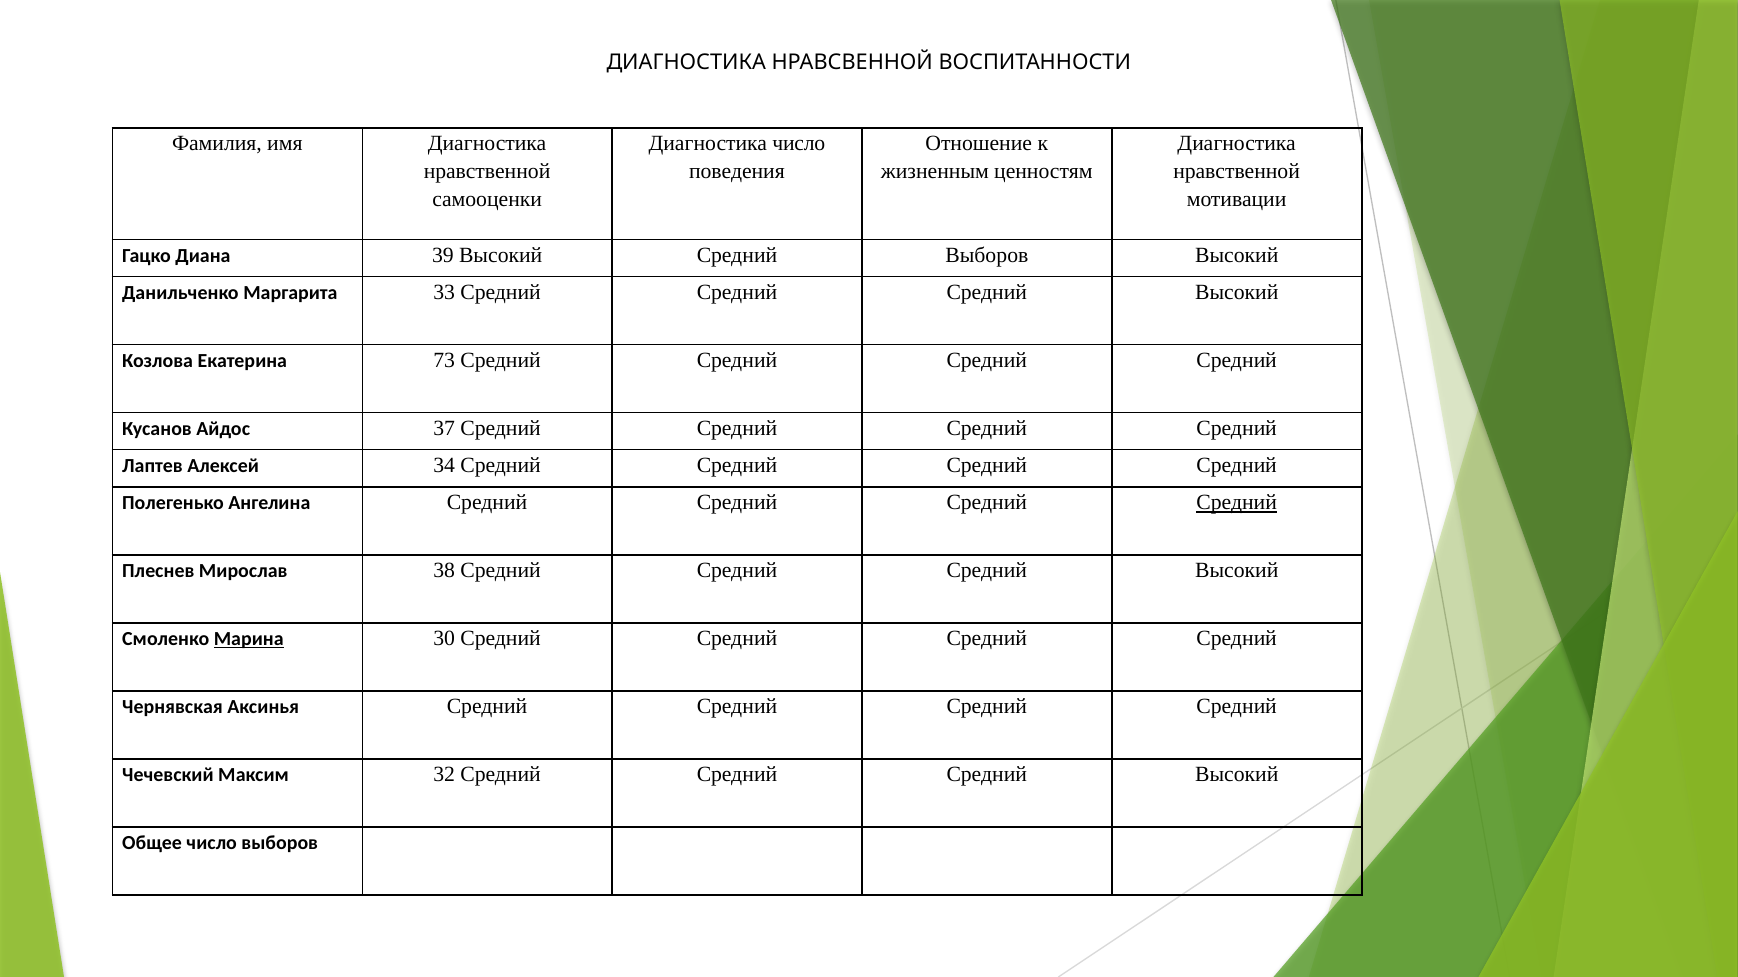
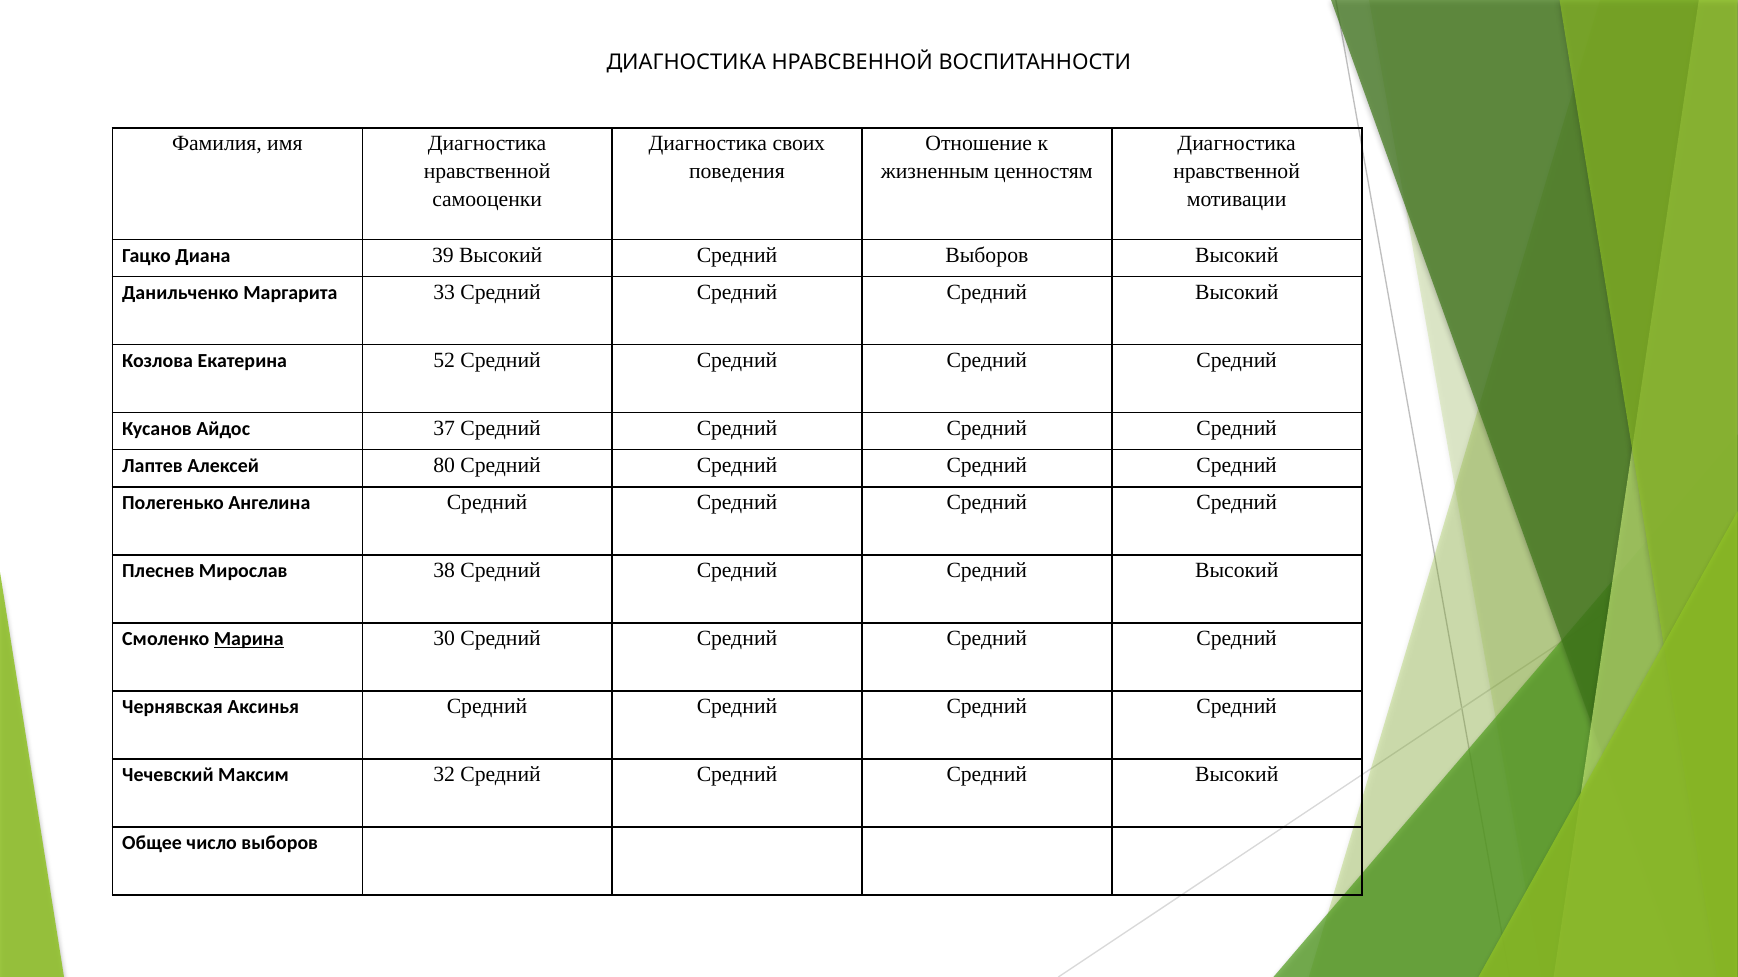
Диагностика число: число -> своих
73: 73 -> 52
34: 34 -> 80
Средний at (1237, 503) underline: present -> none
